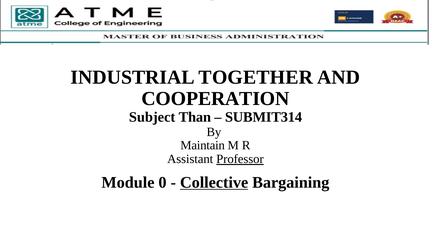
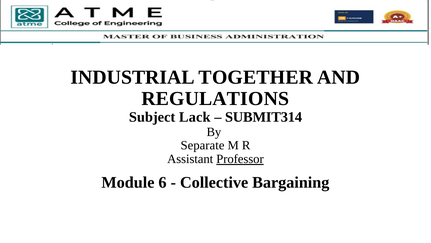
COOPERATION: COOPERATION -> REGULATIONS
Than: Than -> Lack
Maintain: Maintain -> Separate
0: 0 -> 6
Collective underline: present -> none
